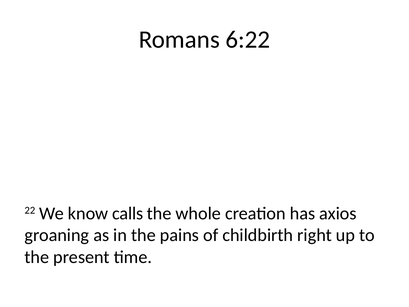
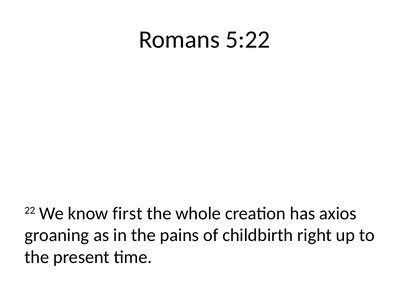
6:22: 6:22 -> 5:22
calls: calls -> first
